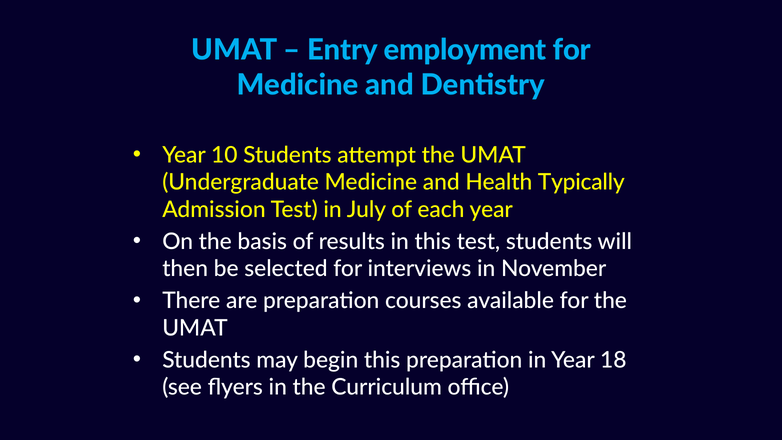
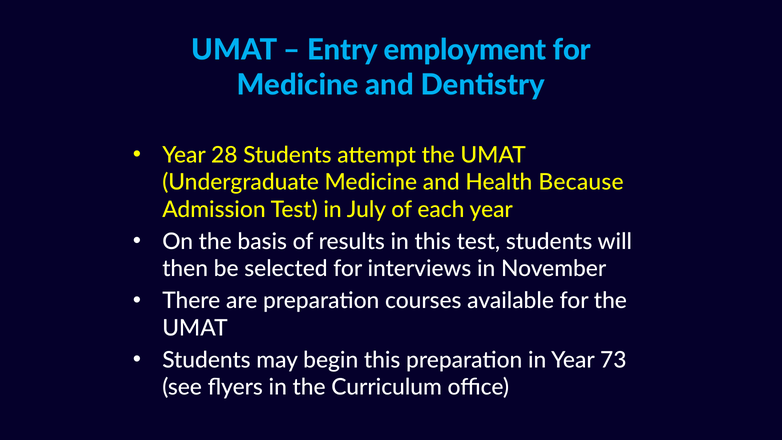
10: 10 -> 28
Typically: Typically -> Because
18: 18 -> 73
